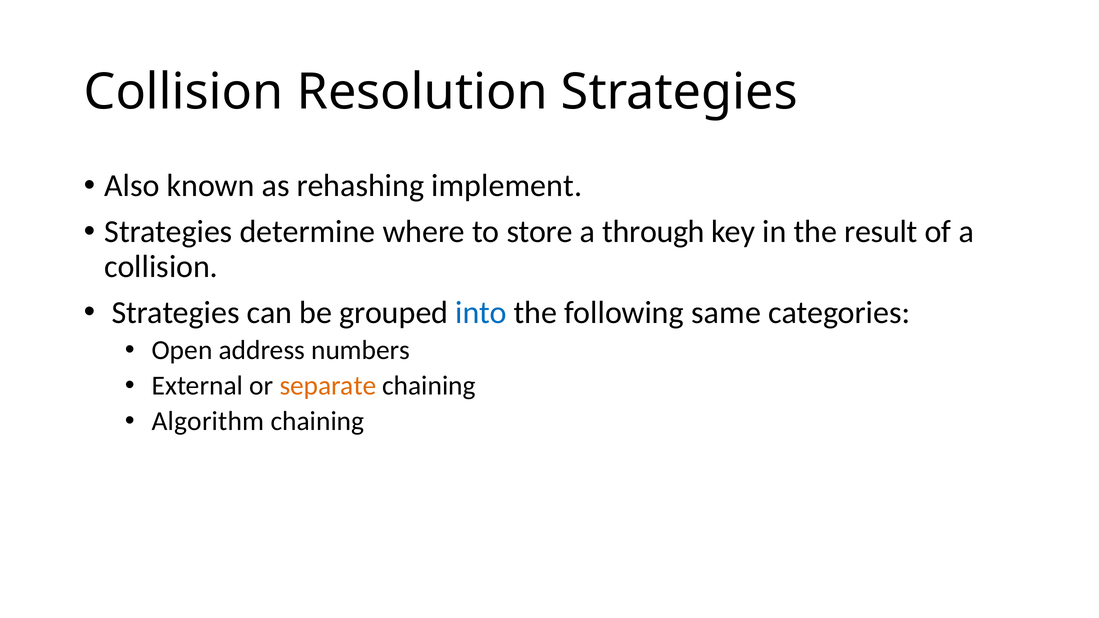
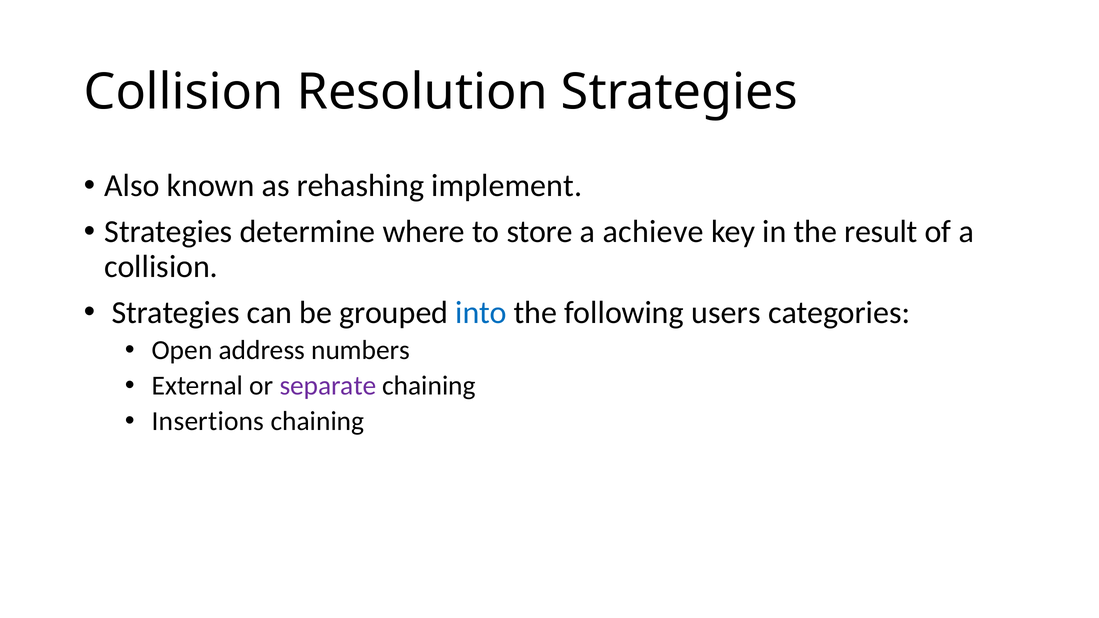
through: through -> achieve
same: same -> users
separate colour: orange -> purple
Algorithm: Algorithm -> Insertions
